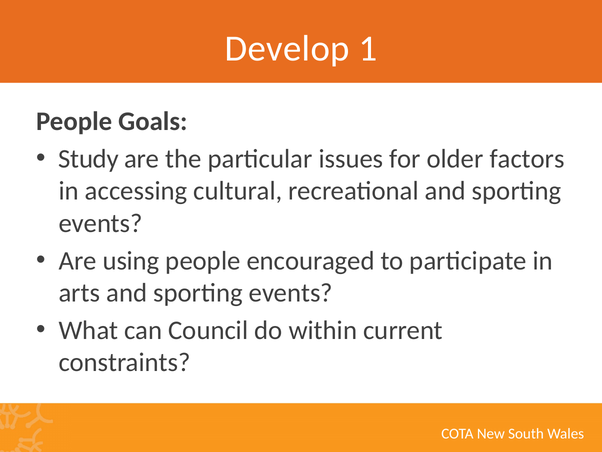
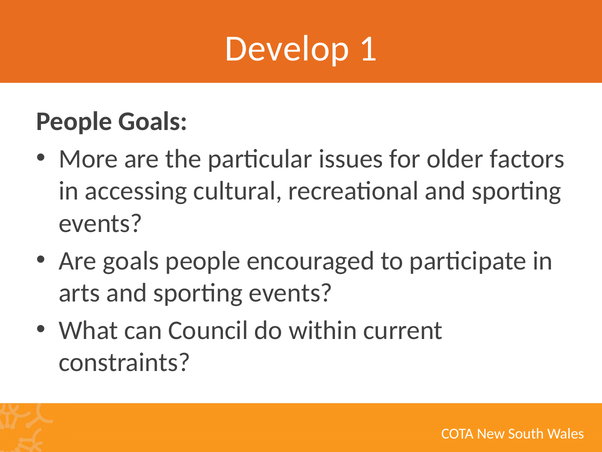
Study: Study -> More
Are using: using -> goals
